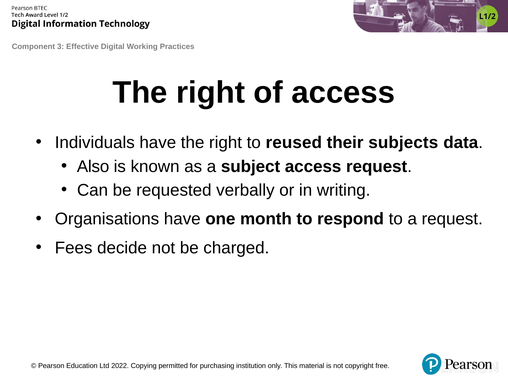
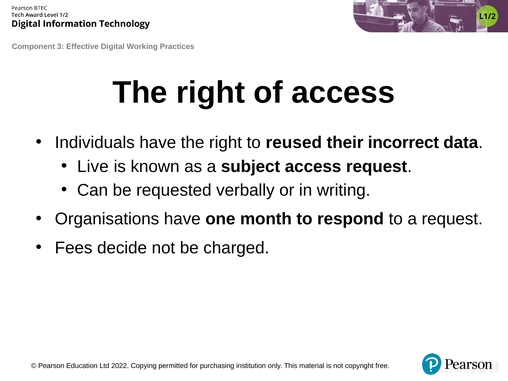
subjects: subjects -> incorrect
Also: Also -> Live
